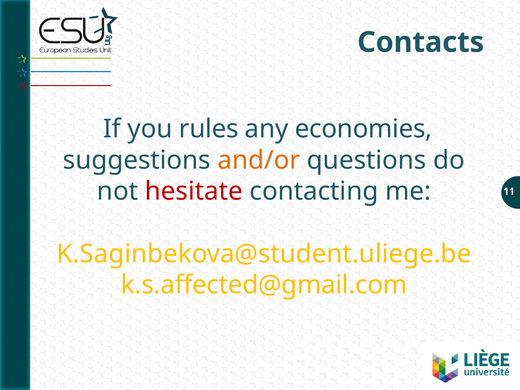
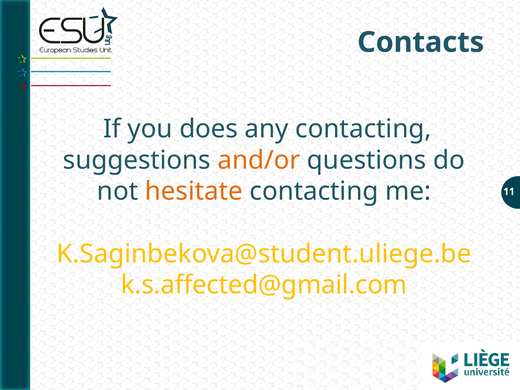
rules: rules -> does
any economies: economies -> contacting
hesitate colour: red -> orange
